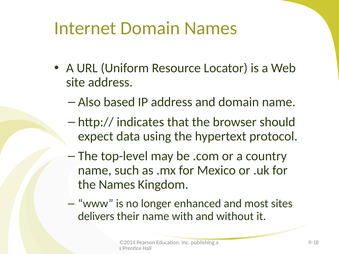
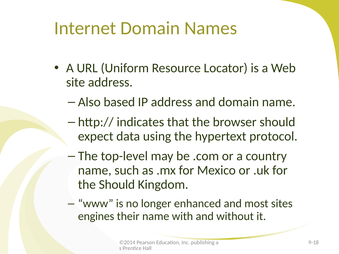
the Names: Names -> Should
delivers: delivers -> engines
